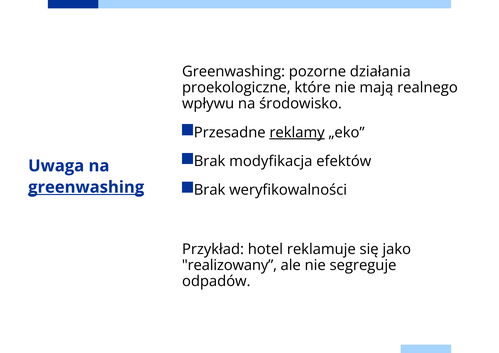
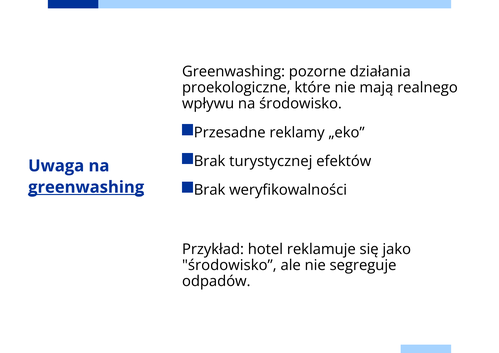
reklamy underline: present -> none
modyfikacja: modyfikacja -> turystycznej
realizowany at (229, 265): realizowany -> środowisko
